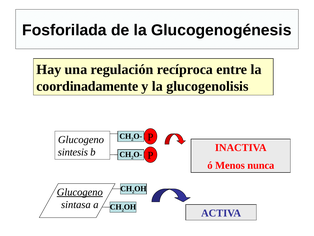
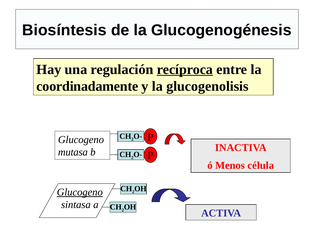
Fosforilada: Fosforilada -> Biosíntesis
recíproca underline: none -> present
sintesis: sintesis -> mutasa
nunca: nunca -> célula
